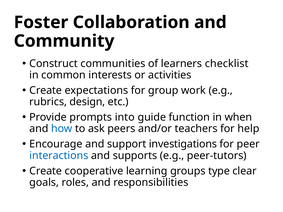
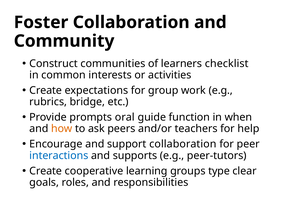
design: design -> bridge
into: into -> oral
how colour: blue -> orange
support investigations: investigations -> collaboration
